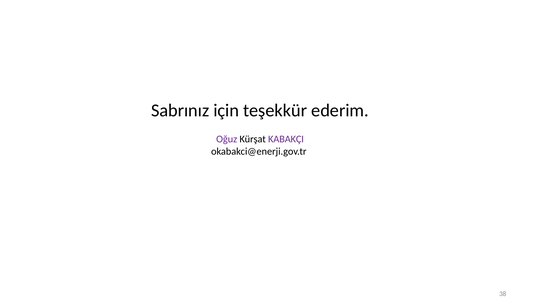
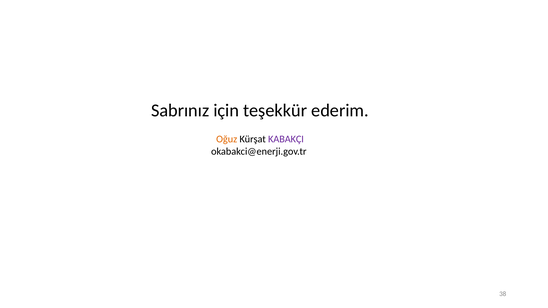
Oğuz colour: purple -> orange
